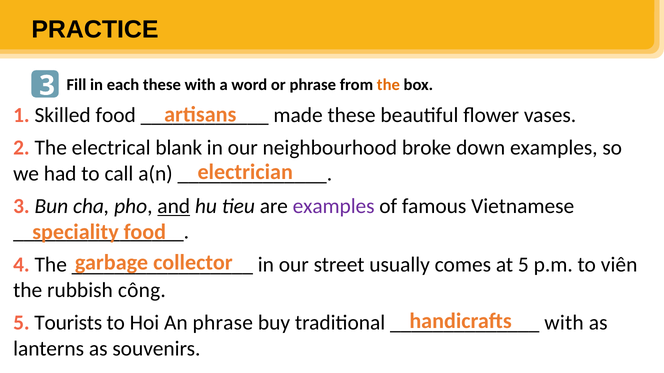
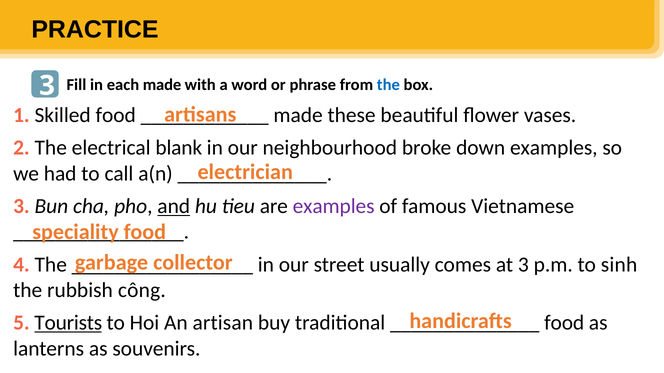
each these: these -> made
the at (388, 85) colour: orange -> blue
at 5: 5 -> 3
viên: viên -> sinh
Tourists underline: none -> present
An phrase: phrase -> artisan
with at (564, 323): with -> food
